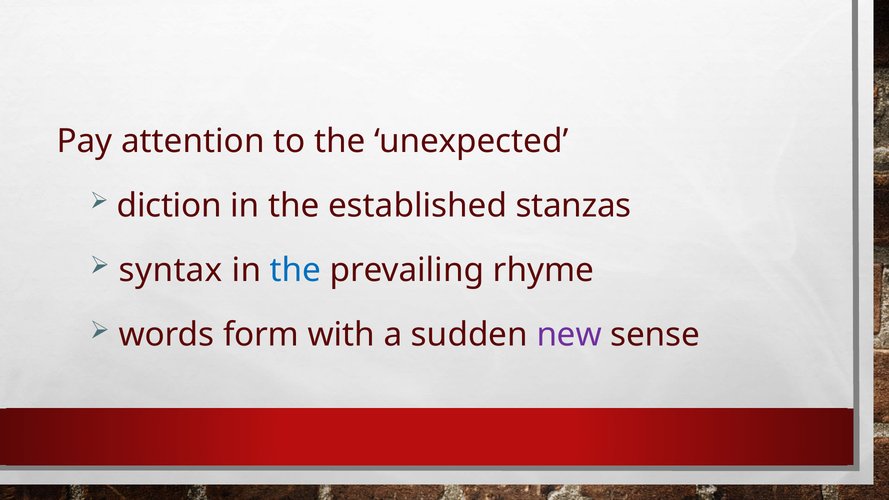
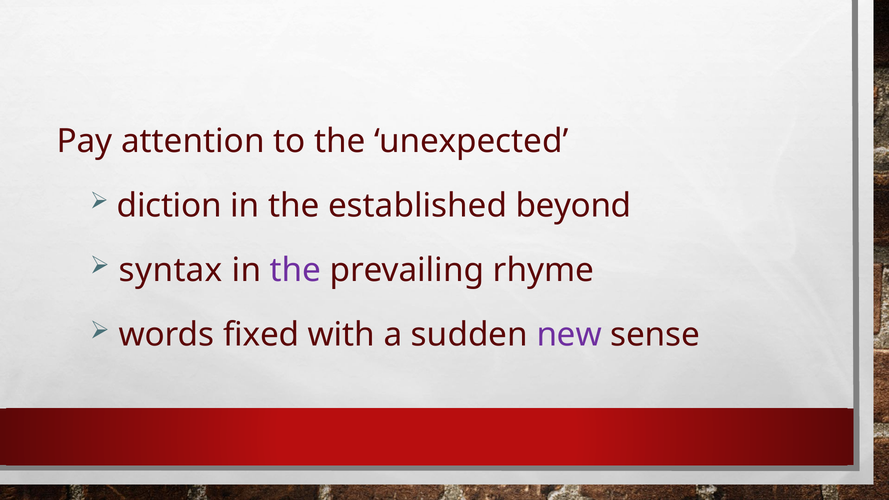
stanzas: stanzas -> beyond
the at (296, 270) colour: blue -> purple
form: form -> fixed
